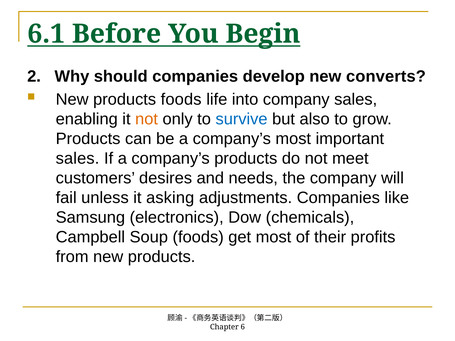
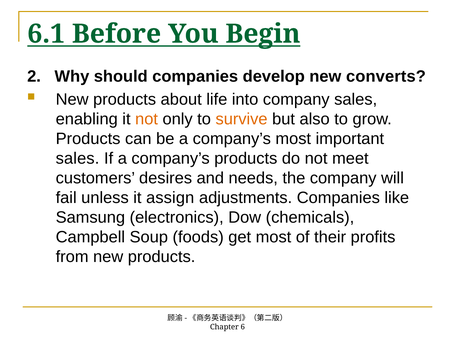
products foods: foods -> about
survive colour: blue -> orange
asking: asking -> assign
